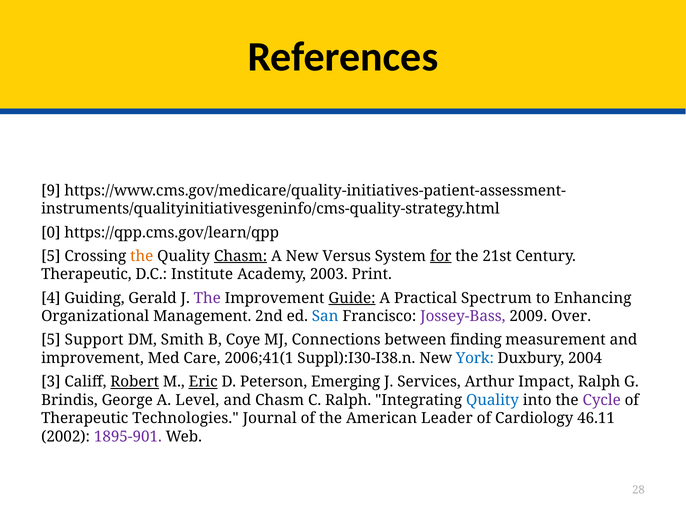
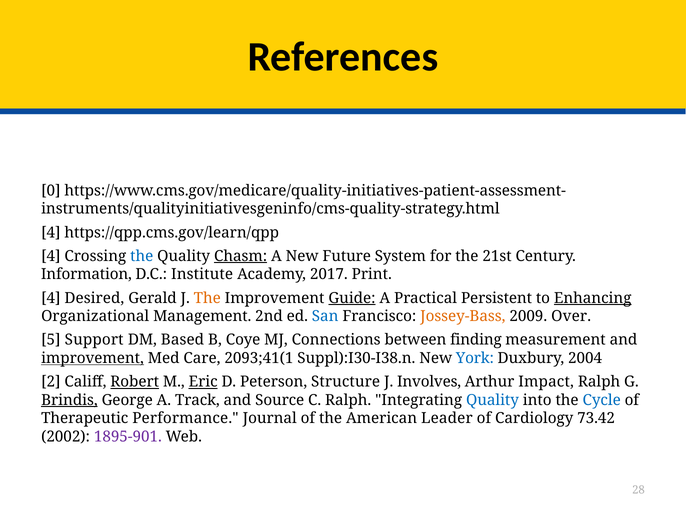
9: 9 -> 0
0 at (51, 233): 0 -> 4
5 at (51, 256): 5 -> 4
the at (142, 256) colour: orange -> blue
Versus: Versus -> Future
for underline: present -> none
Therapeutic at (86, 275): Therapeutic -> Information
2003: 2003 -> 2017
Guiding: Guiding -> Desired
The at (207, 298) colour: purple -> orange
Spectrum: Spectrum -> Persistent
Enhancing underline: none -> present
Jossey-Bass colour: purple -> orange
Smith: Smith -> Based
improvement at (93, 359) underline: none -> present
2006;41(1: 2006;41(1 -> 2093;41(1
3: 3 -> 2
Emerging: Emerging -> Structure
Services: Services -> Involves
Brindis underline: none -> present
Level: Level -> Track
and Chasm: Chasm -> Source
Cycle colour: purple -> blue
Technologies: Technologies -> Performance
46.11: 46.11 -> 73.42
